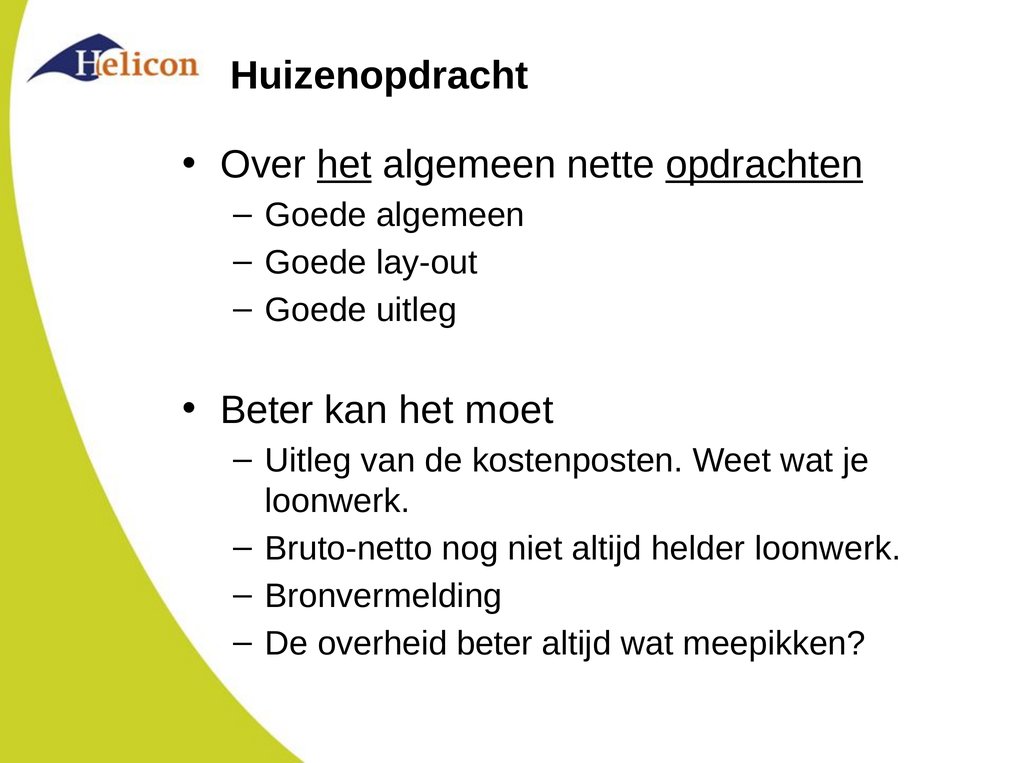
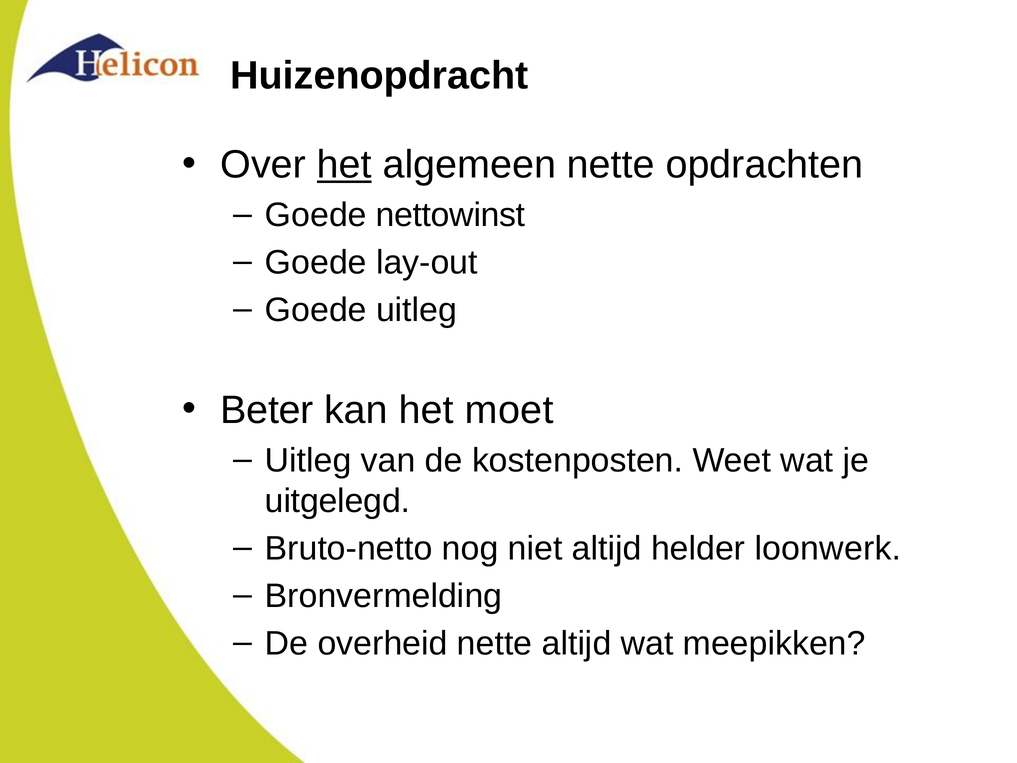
opdrachten underline: present -> none
Goede algemeen: algemeen -> nettowinst
loonwerk at (337, 501): loonwerk -> uitgelegd
overheid beter: beter -> nette
